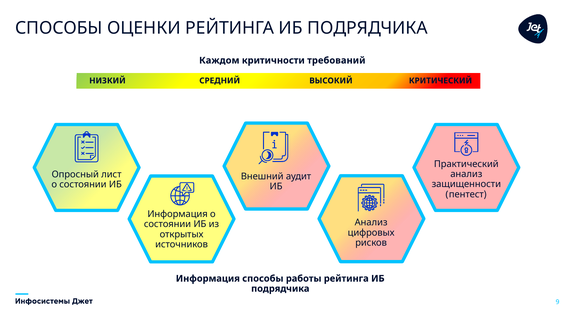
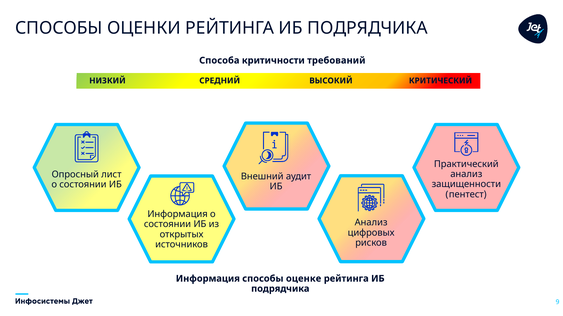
Каждом: Каждом -> Способа
работы: работы -> оценке
